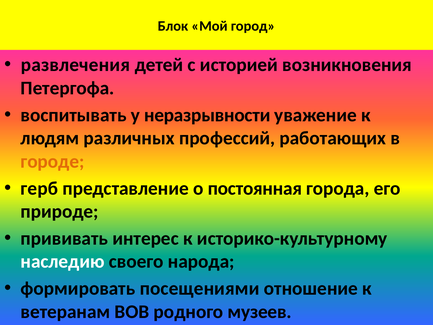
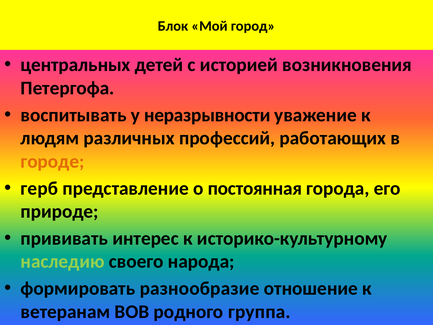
развлечения: развлечения -> центральных
наследию colour: white -> light green
посещениями: посещениями -> разнообразие
музеев: музеев -> группа
